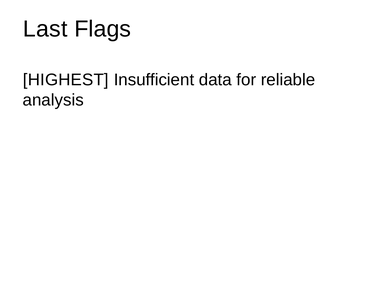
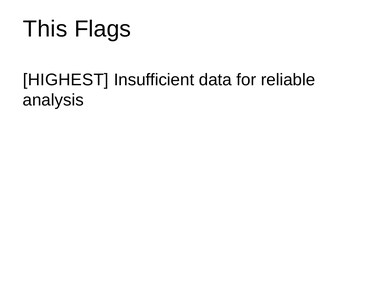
Last: Last -> This
